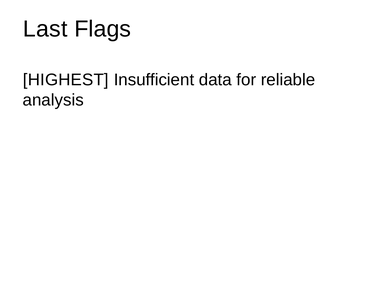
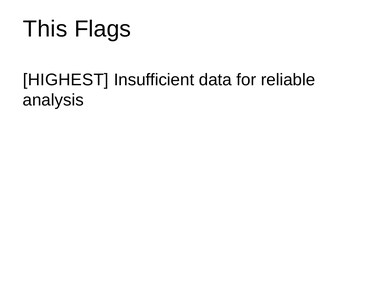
Last: Last -> This
